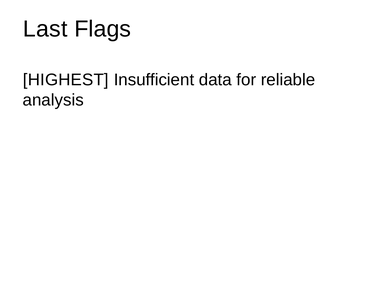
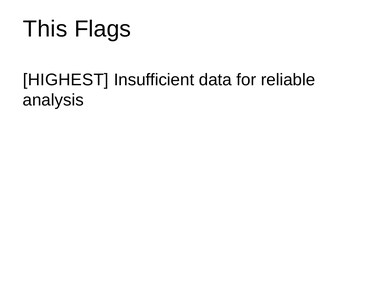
Last: Last -> This
